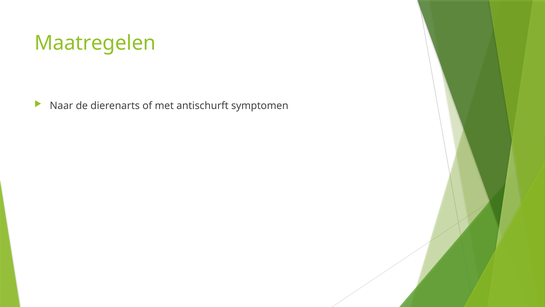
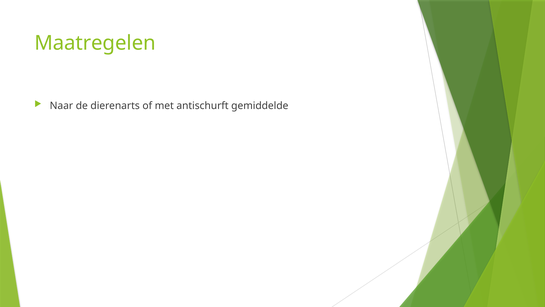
symptomen: symptomen -> gemiddelde
